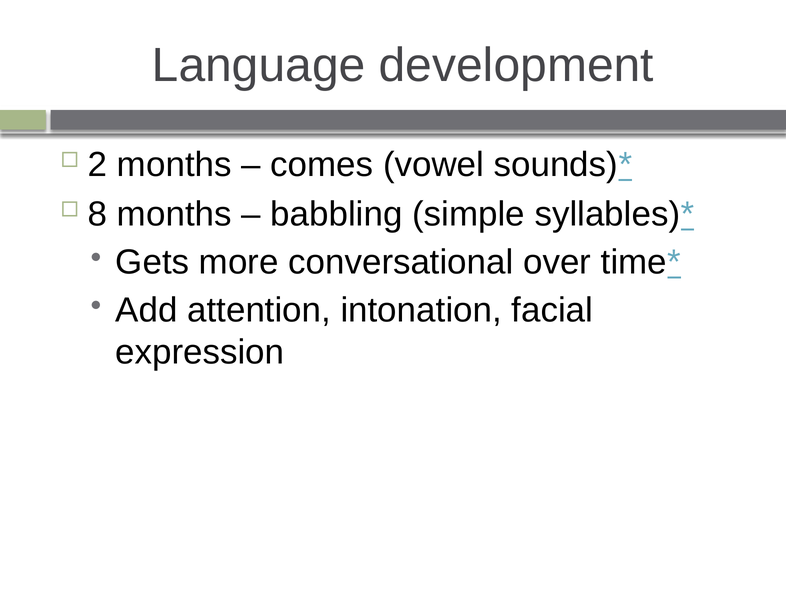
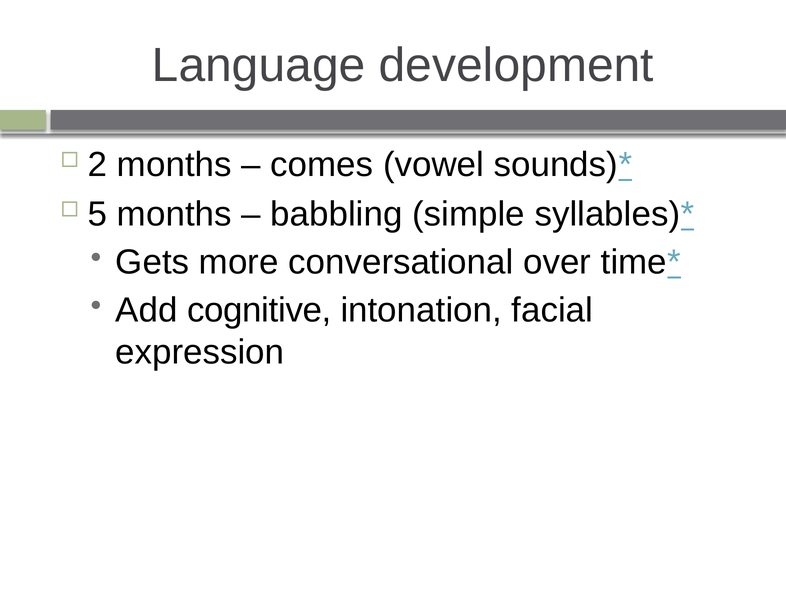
8: 8 -> 5
attention: attention -> cognitive
